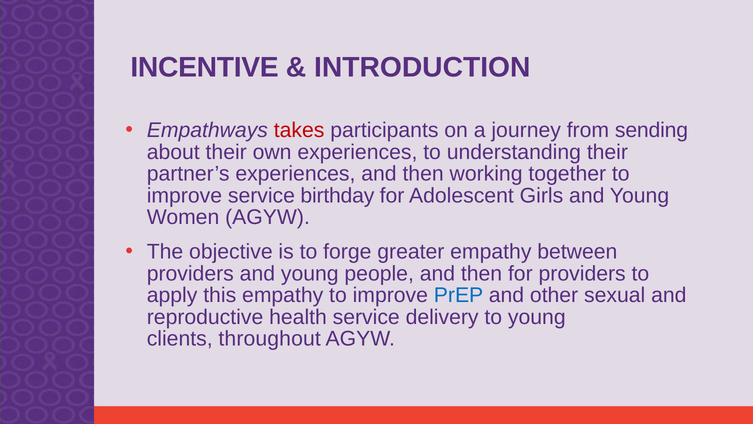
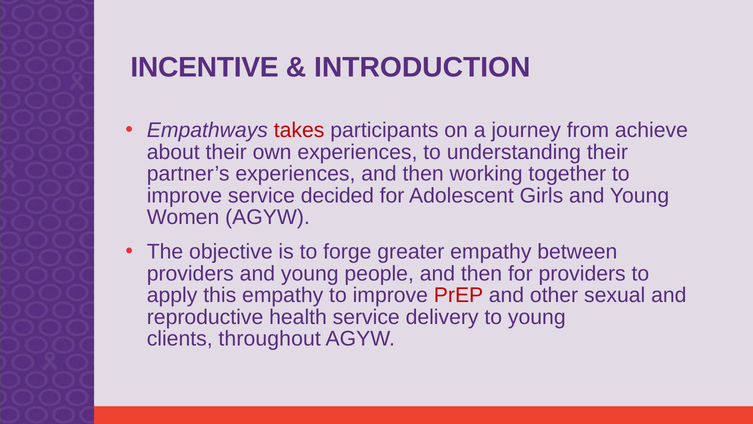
sending: sending -> achieve
birthday: birthday -> decided
PrEP colour: blue -> red
